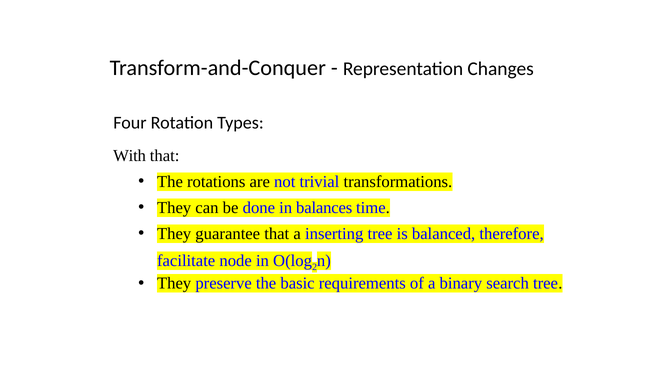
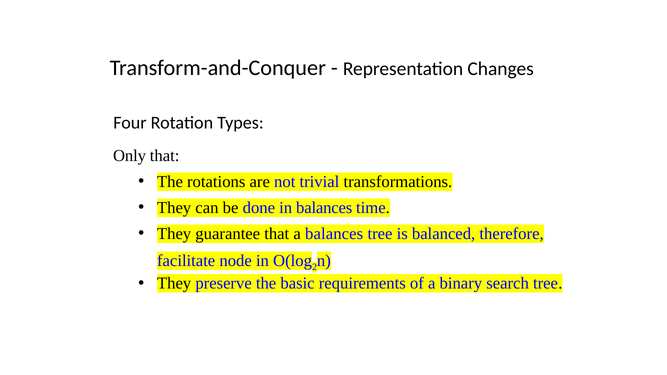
With: With -> Only
a inserting: inserting -> balances
